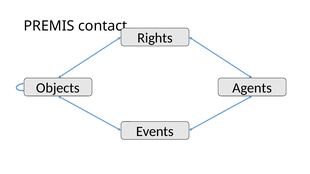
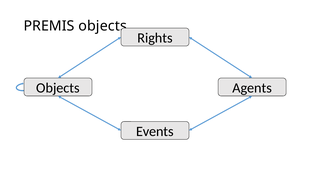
PREMIS contact: contact -> objects
